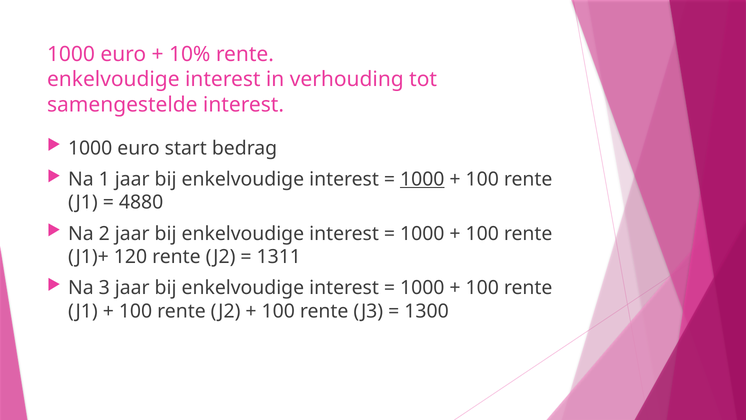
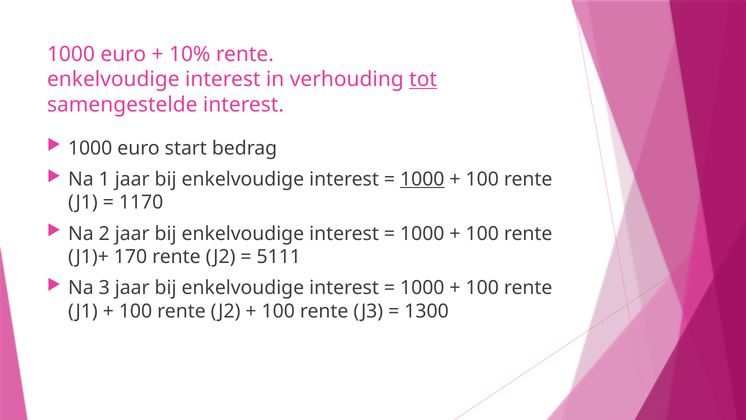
tot underline: none -> present
4880: 4880 -> 1170
120: 120 -> 170
1311: 1311 -> 5111
